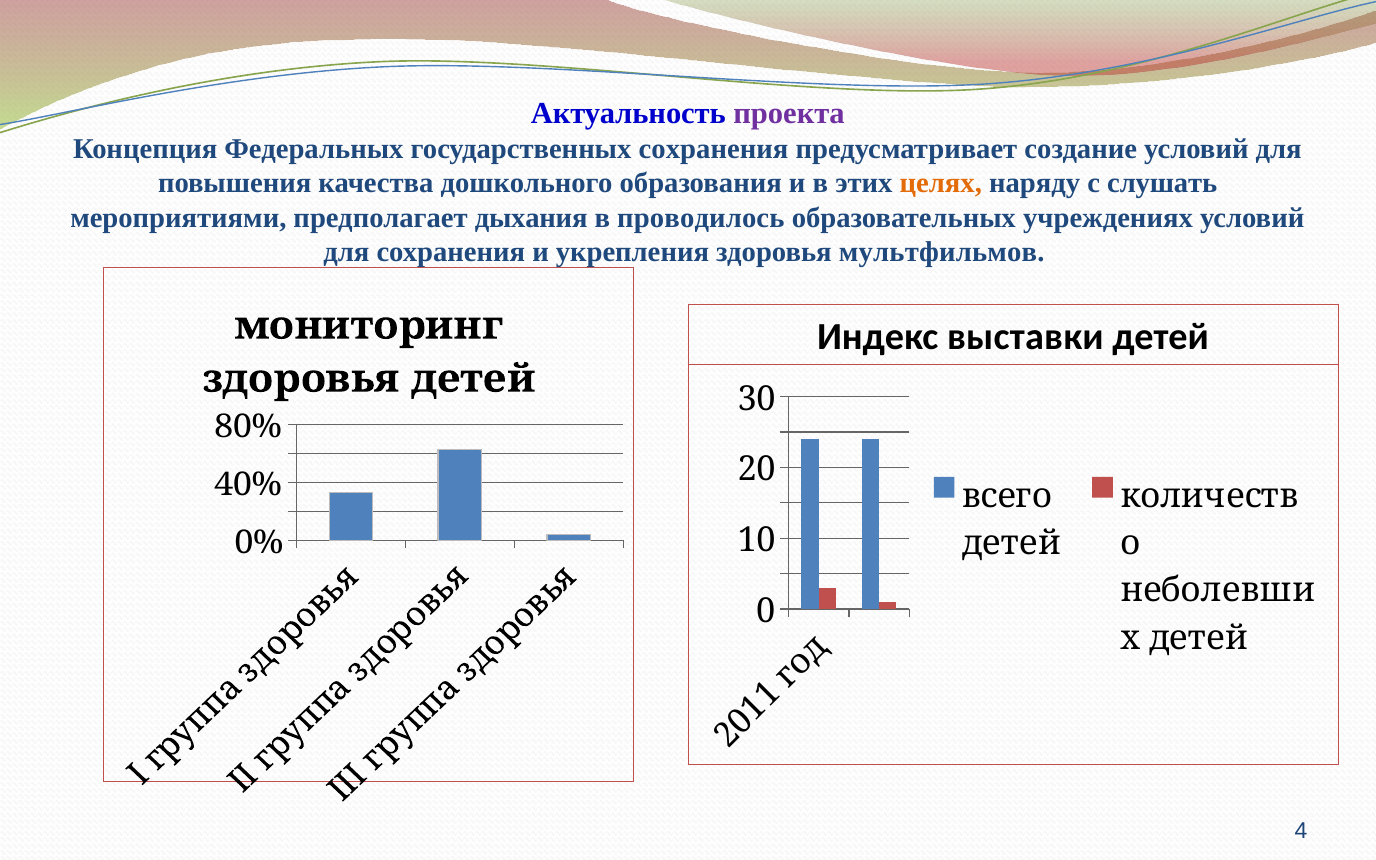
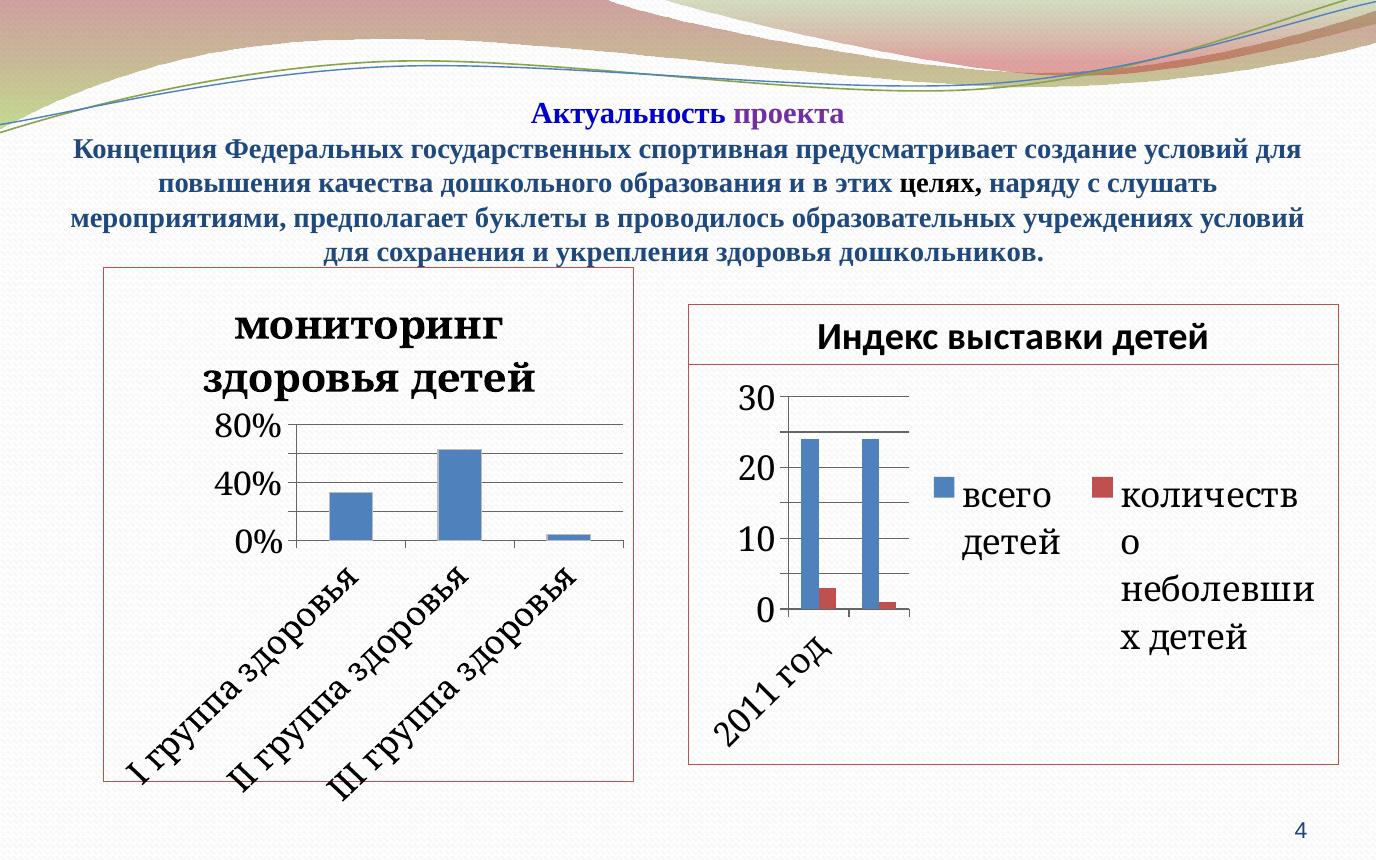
государственных сохранения: сохранения -> спортивная
целях colour: orange -> black
дыхания: дыхания -> буклеты
мультфильмов: мультфильмов -> дошкольников
